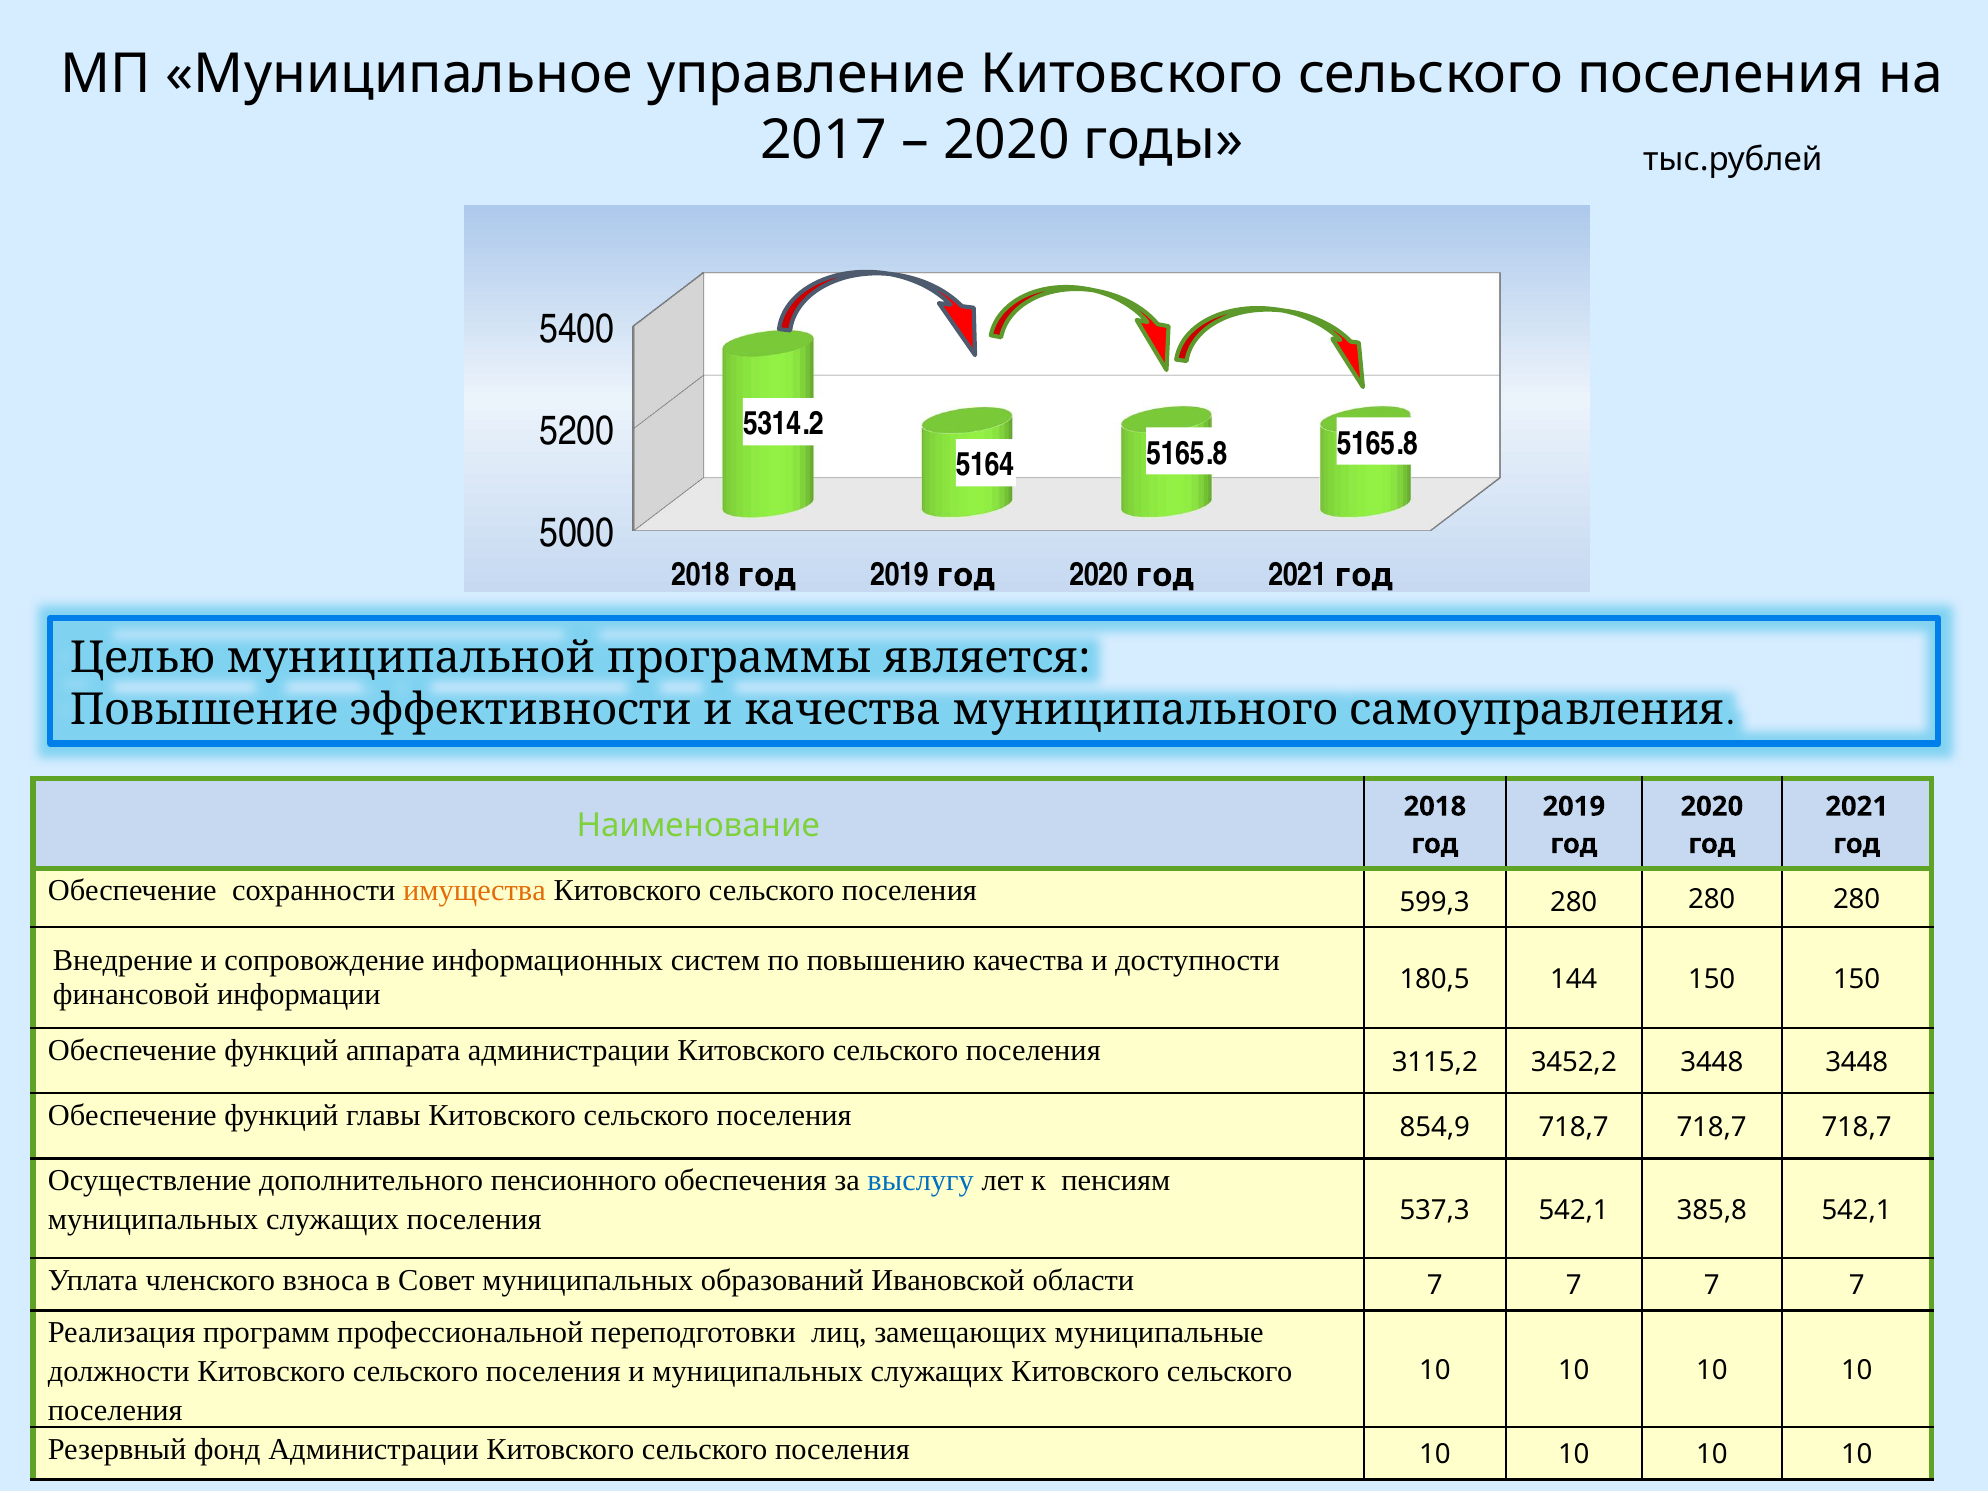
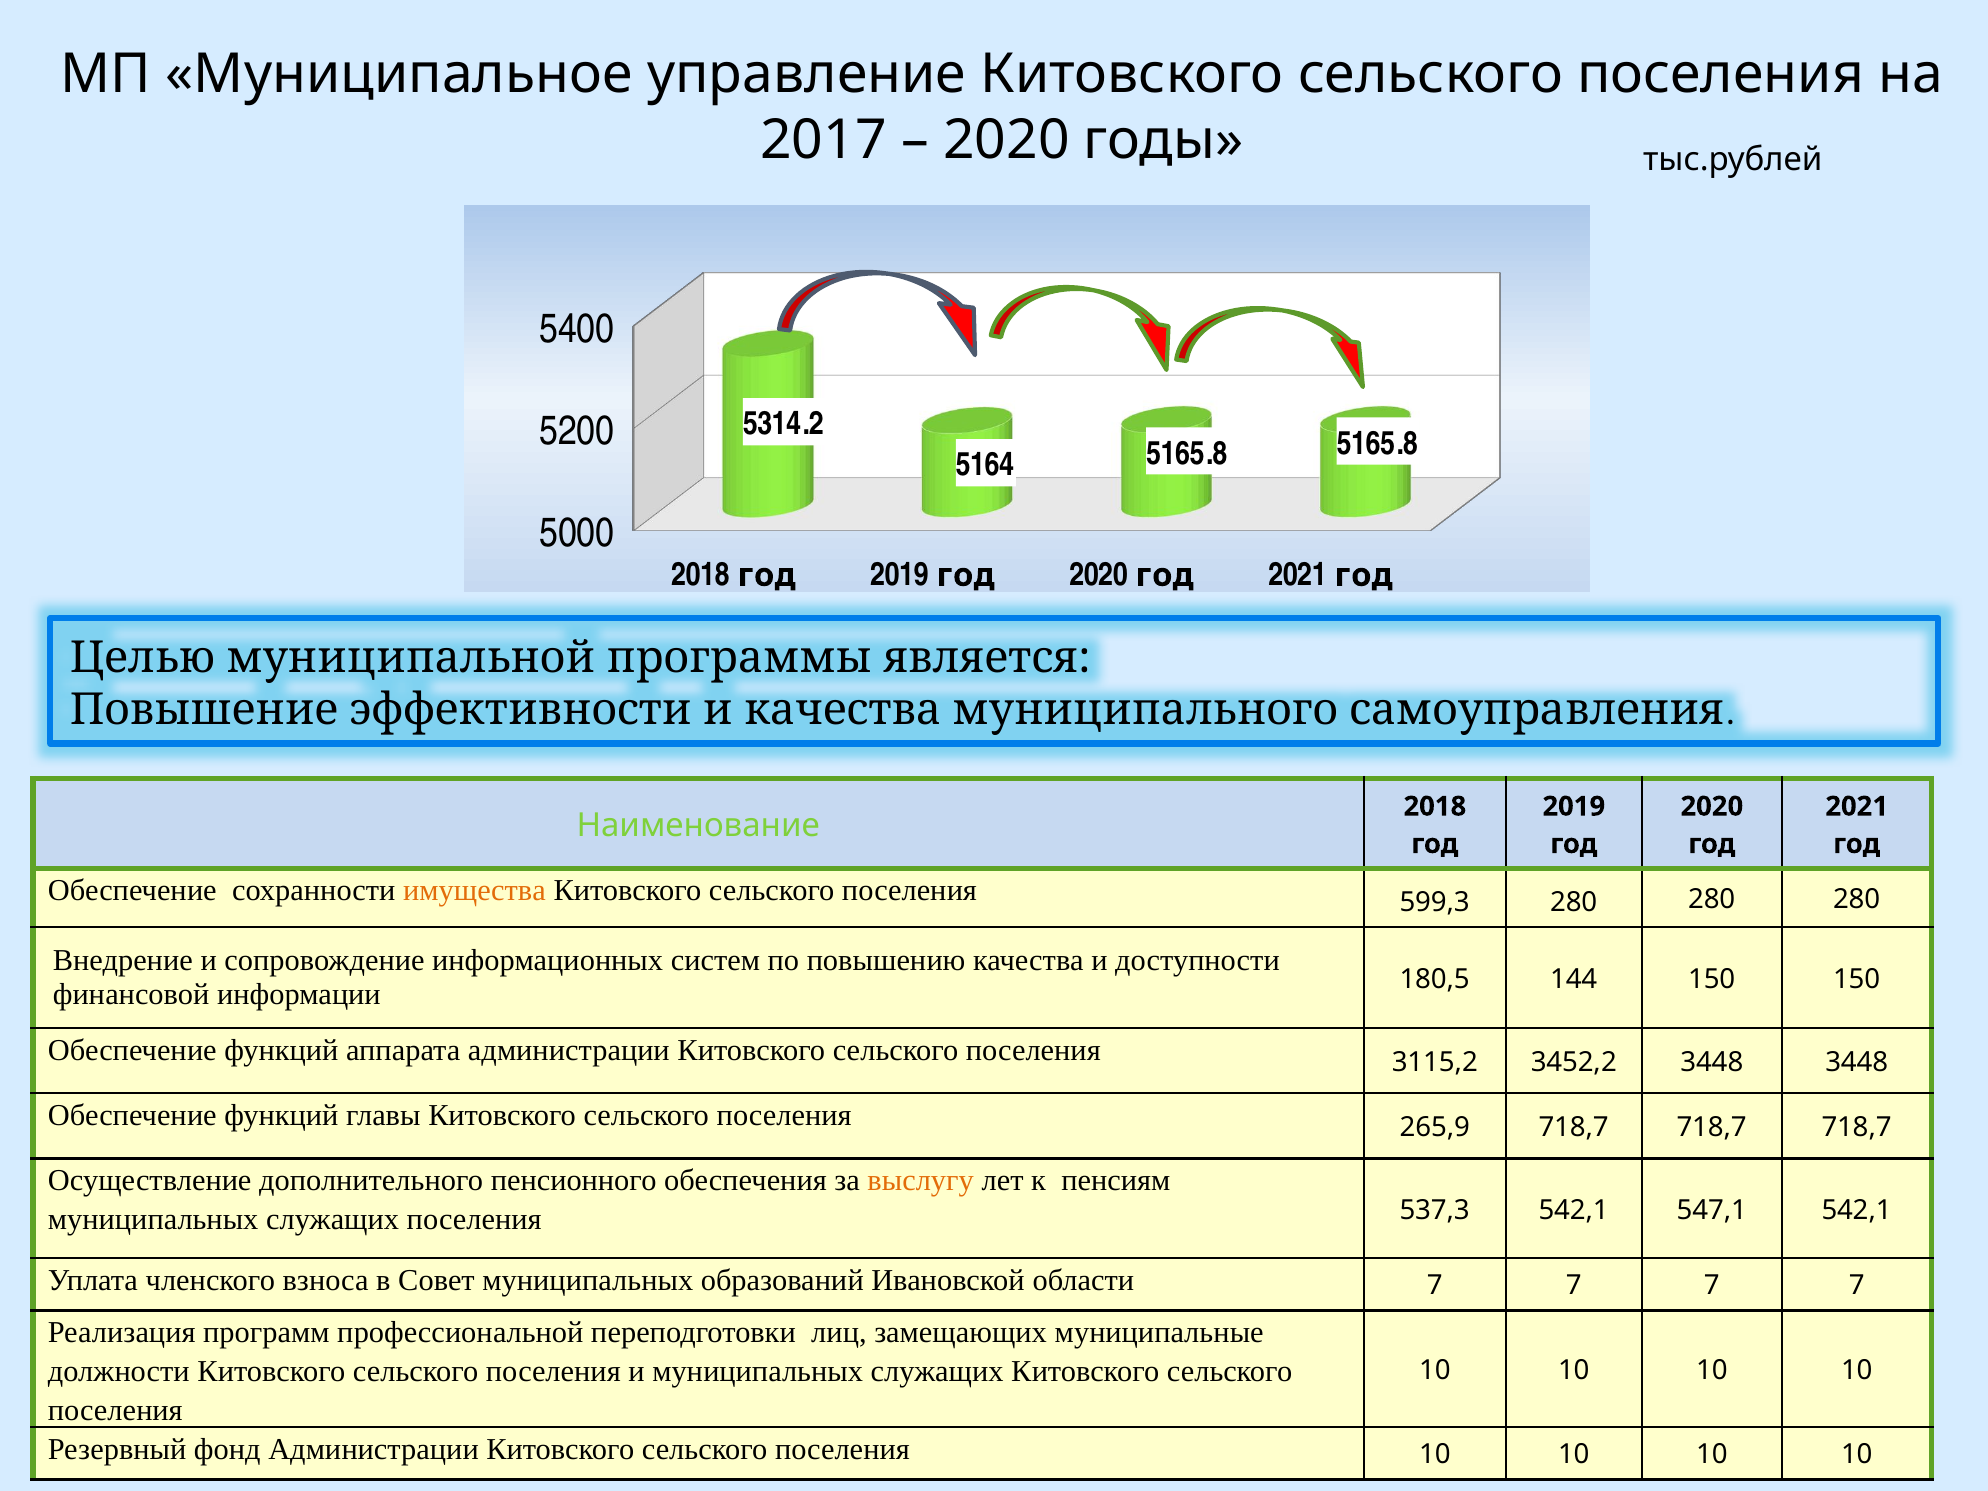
854,9: 854,9 -> 265,9
выслугу colour: blue -> orange
385,8: 385,8 -> 547,1
